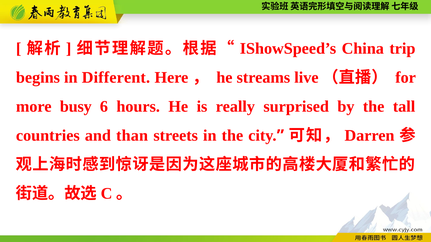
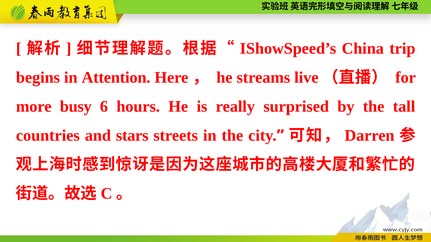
Different: Different -> Attention
than: than -> stars
